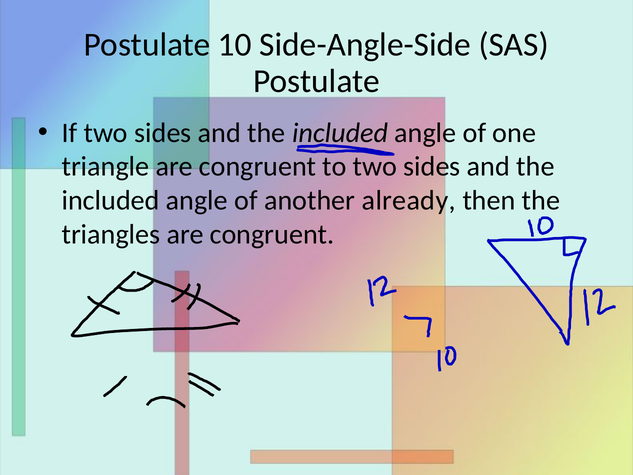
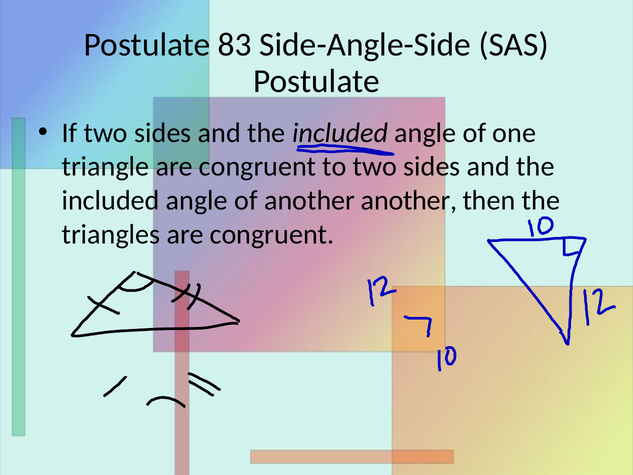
10: 10 -> 83
another already: already -> another
